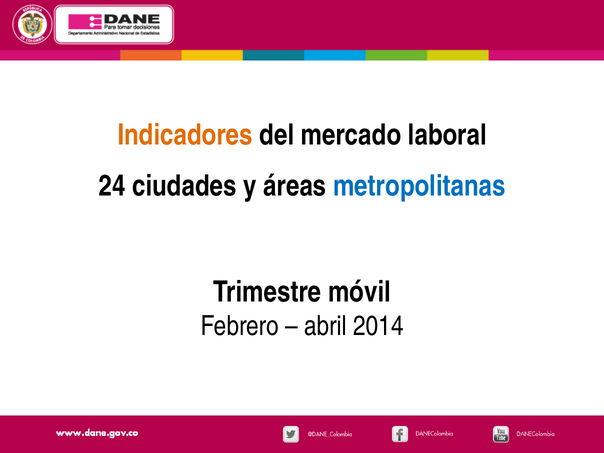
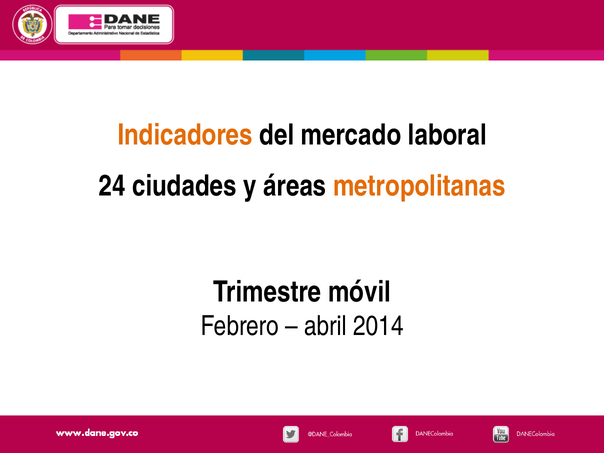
metropolitanas colour: blue -> orange
